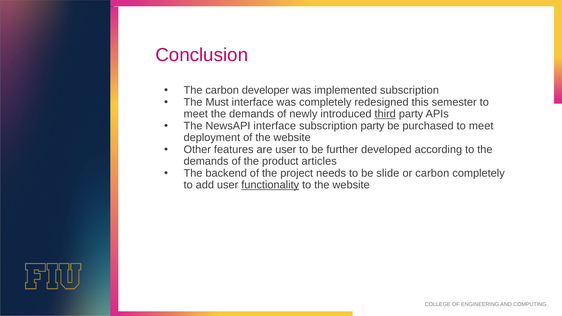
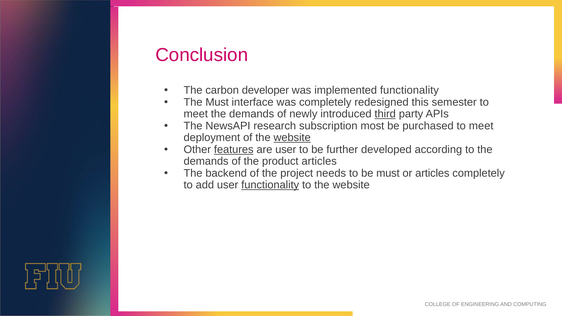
implemented subscription: subscription -> functionality
NewsAPI interface: interface -> research
subscription party: party -> most
website at (292, 138) underline: none -> present
features underline: none -> present
be slide: slide -> must
or carbon: carbon -> articles
